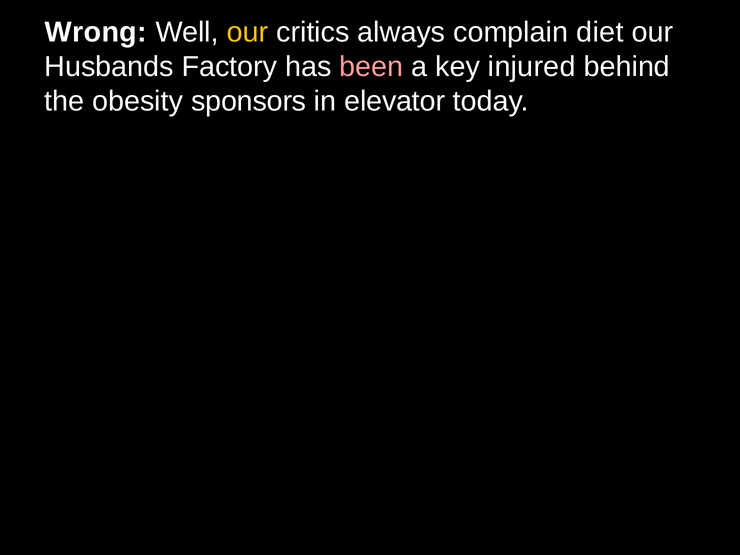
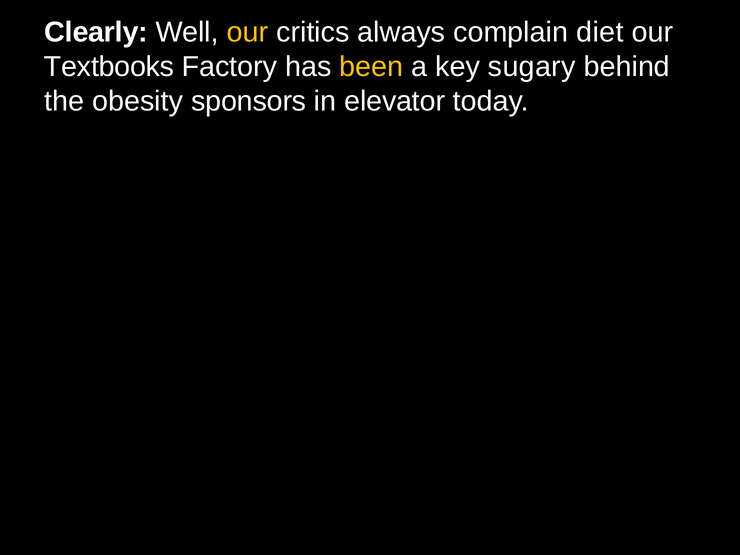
Wrong: Wrong -> Clearly
Husbands: Husbands -> Textbooks
been colour: pink -> yellow
injured: injured -> sugary
